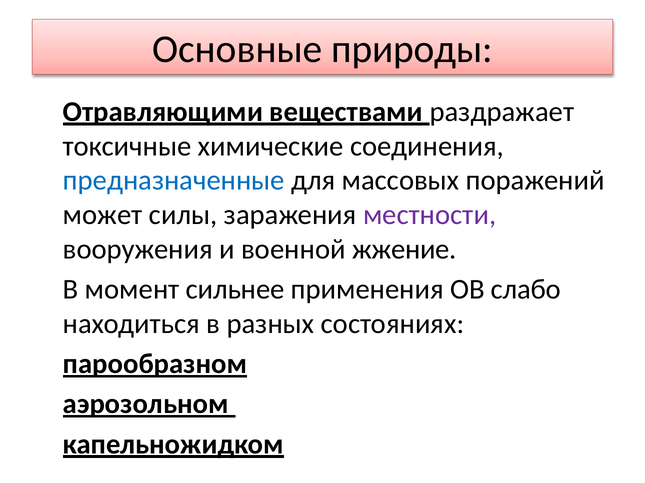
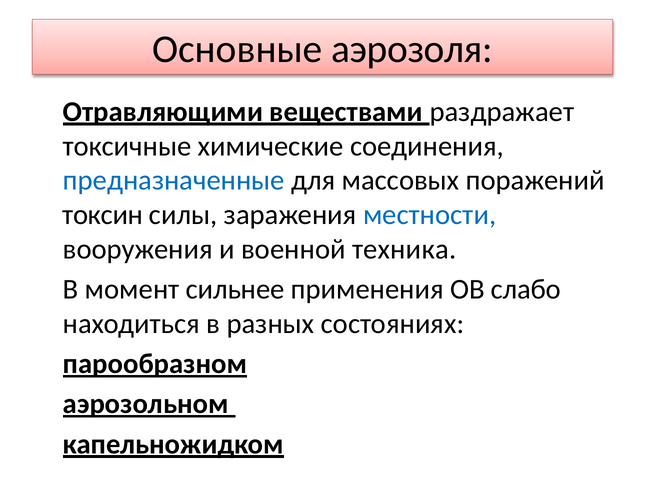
природы: природы -> аэрозоля
может: может -> токсин
местности colour: purple -> blue
жжение: жжение -> техника
